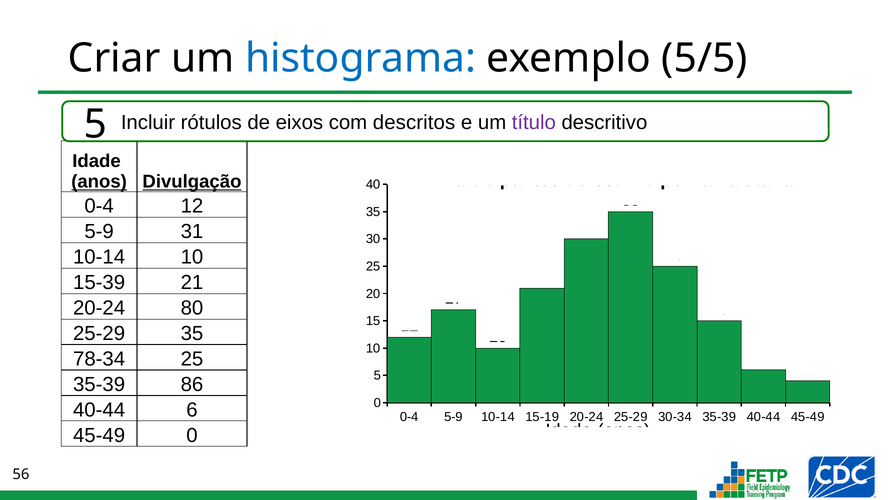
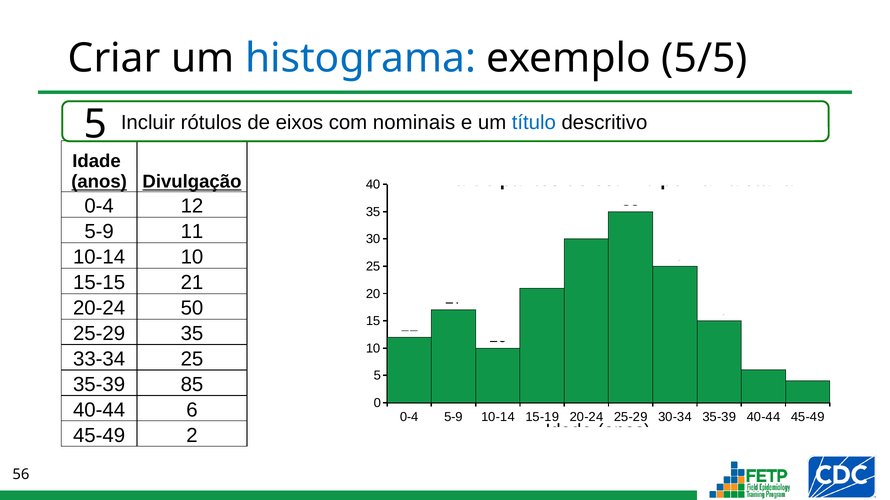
descritos: descritos -> nominais
título colour: purple -> blue
31: 31 -> 11
15-39: 15-39 -> 15-15
80: 80 -> 50
78-34: 78-34 -> 33-34
86: 86 -> 85
0 at (192, 436): 0 -> 2
